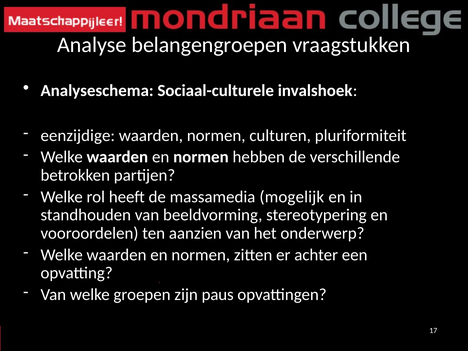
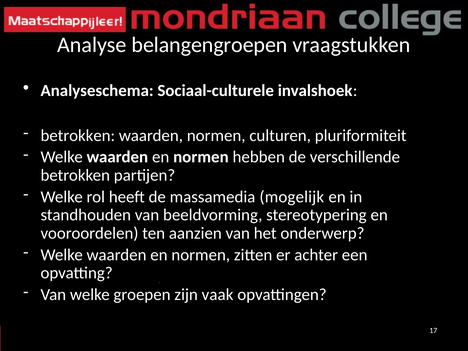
eenzijdige at (78, 136): eenzijdige -> betrokken
paus: paus -> vaak
